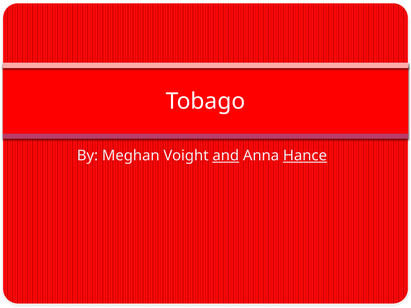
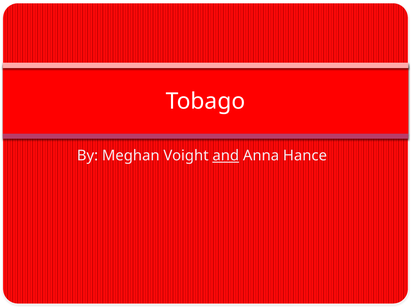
Hance underline: present -> none
